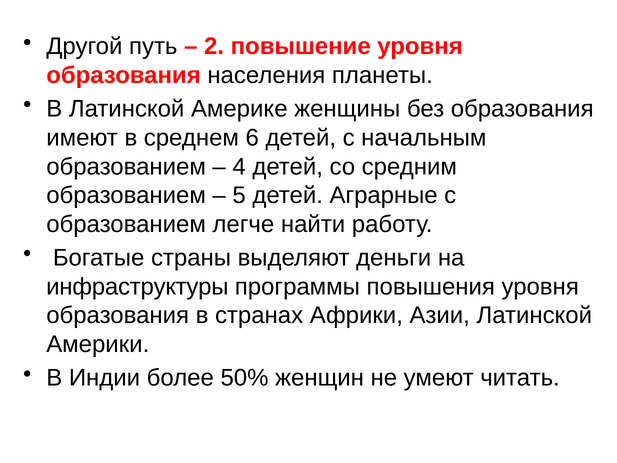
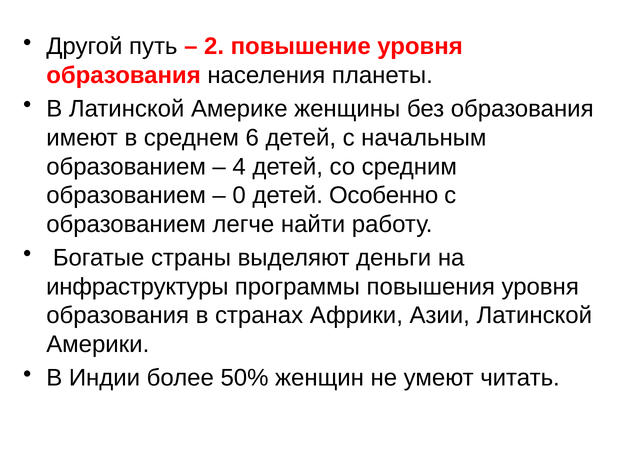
5: 5 -> 0
Аграрные: Аграрные -> Особенно
